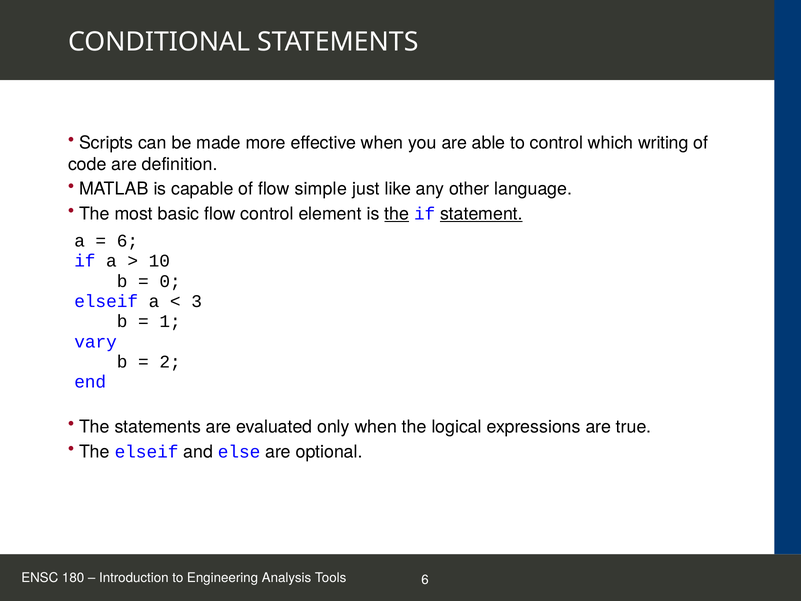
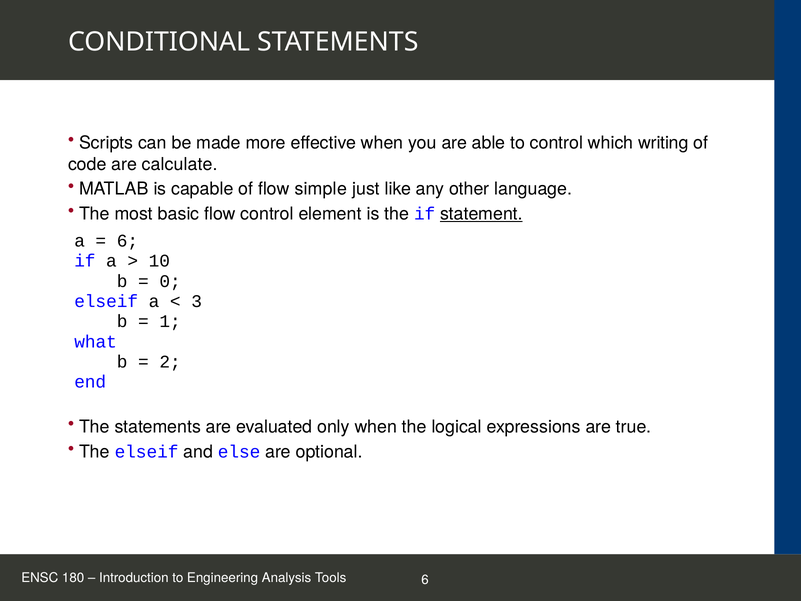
definition: definition -> calculate
the at (397, 214) underline: present -> none
vary: vary -> what
